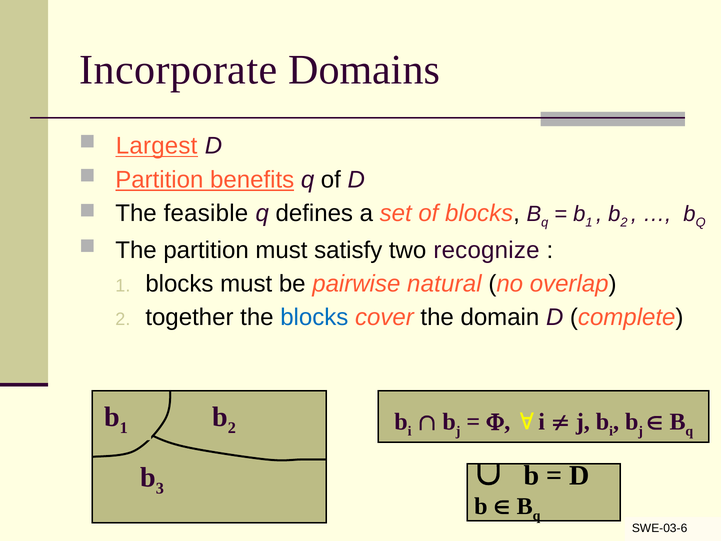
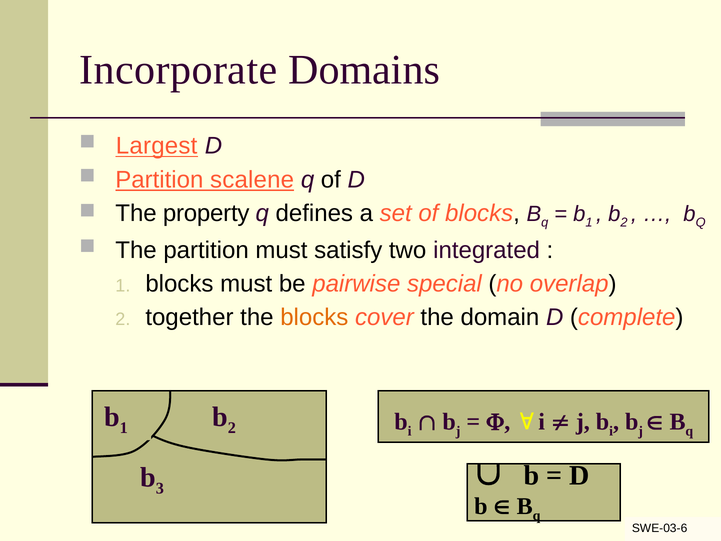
benefits: benefits -> scalene
feasible: feasible -> property
recognize: recognize -> integrated
natural: natural -> special
blocks at (314, 317) colour: blue -> orange
